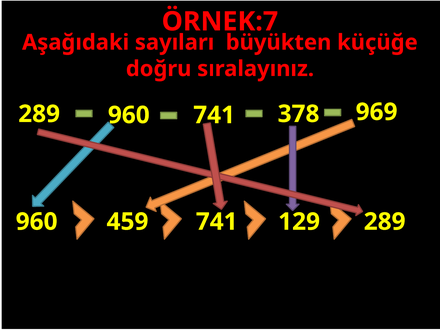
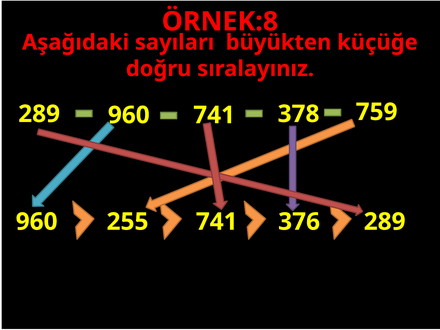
ÖRNEK:7: ÖRNEK:7 -> ÖRNEK:8
969: 969 -> 759
459: 459 -> 255
129: 129 -> 376
